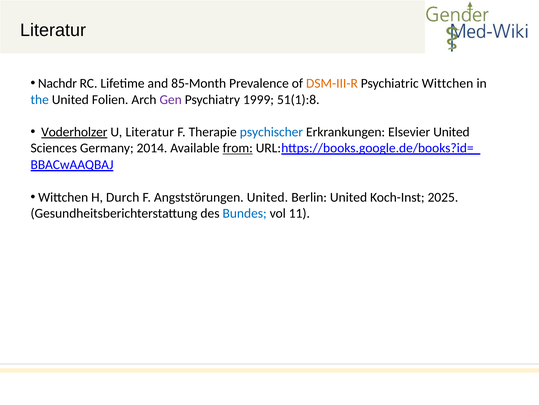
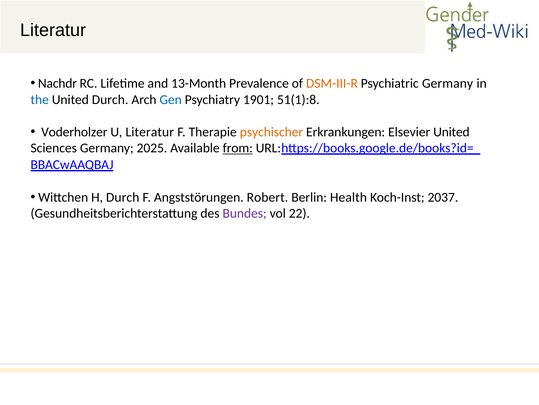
85-Month: 85-Month -> 13-Month
Psychiatric Wittchen: Wittchen -> Germany
United Folien: Folien -> Durch
Gen colour: purple -> blue
1999: 1999 -> 1901
Voderholzer underline: present -> none
psychischer colour: blue -> orange
2014: 2014 -> 2025
Angststörungen United: United -> Robert
Berlin United: United -> Health
2025: 2025 -> 2037
Bundes colour: blue -> purple
11: 11 -> 22
